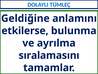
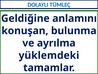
etkilerse: etkilerse -> konuşan
sıralamasını: sıralamasını -> yüklemdeki
